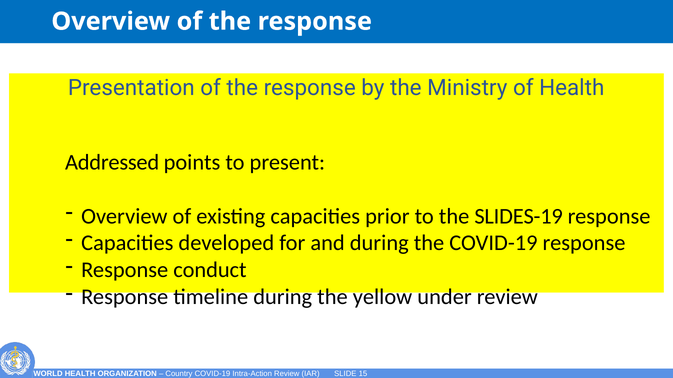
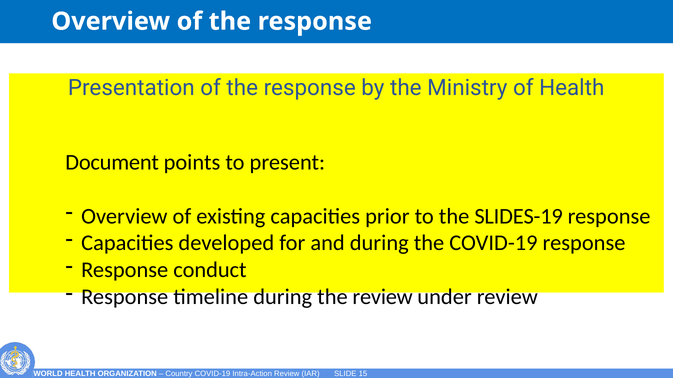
Addressed: Addressed -> Document
the yellow: yellow -> review
